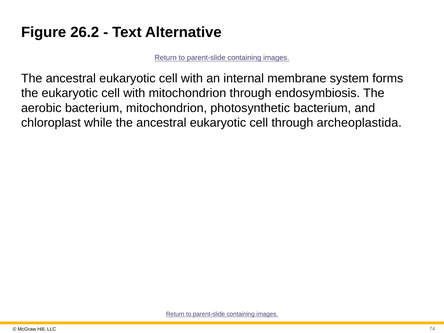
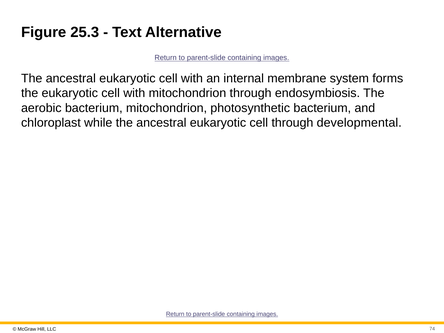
26.2: 26.2 -> 25.3
archeoplastida: archeoplastida -> developmental
